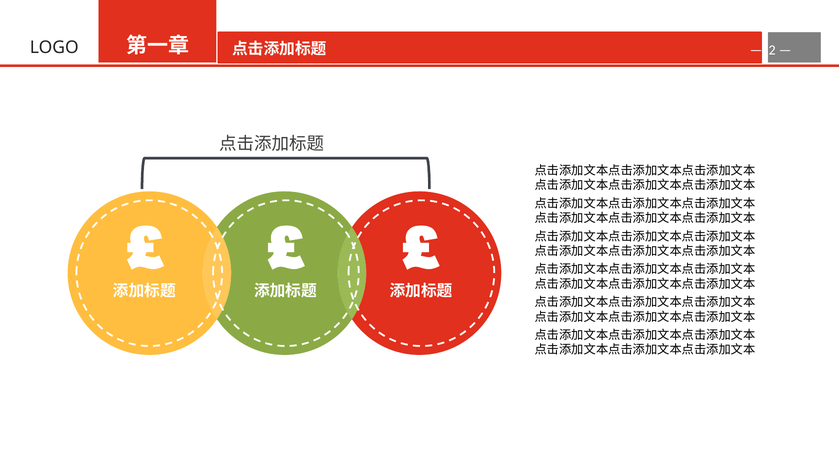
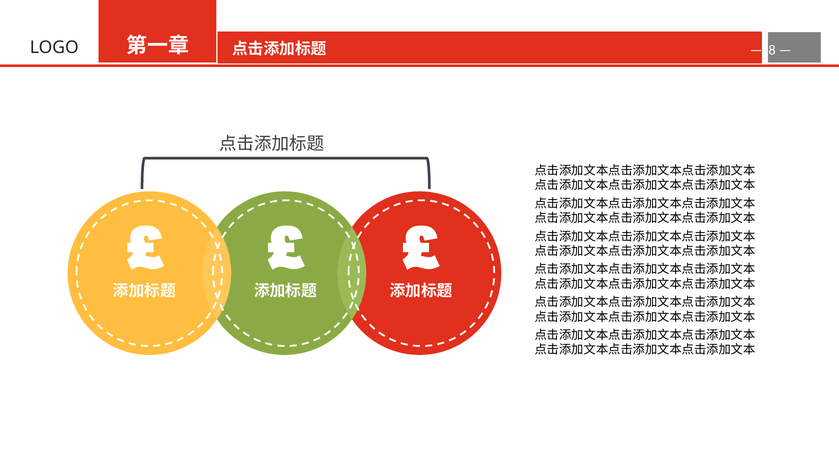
2: 2 -> 8
